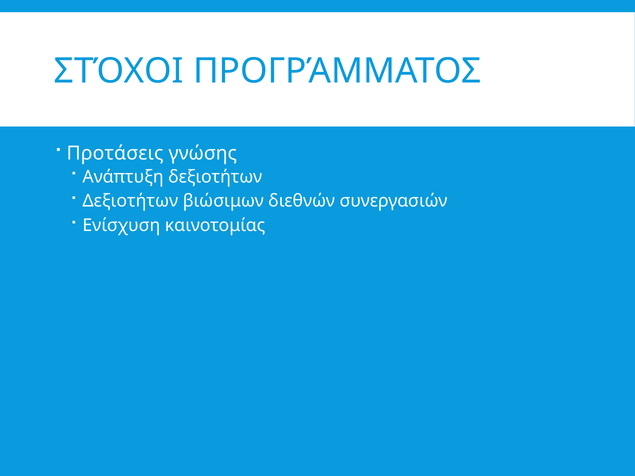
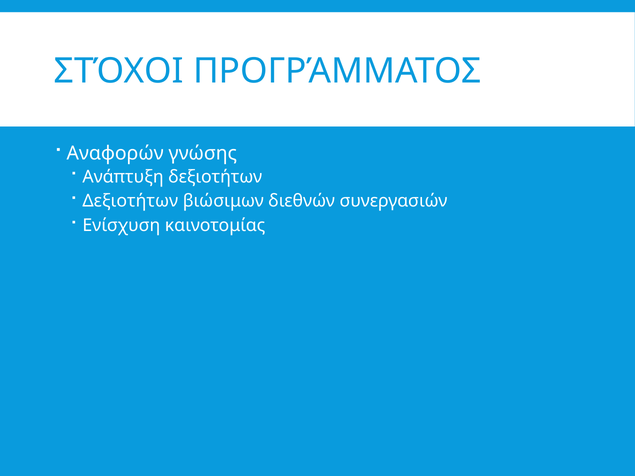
Προτάσεις: Προτάσεις -> Αναφορών
